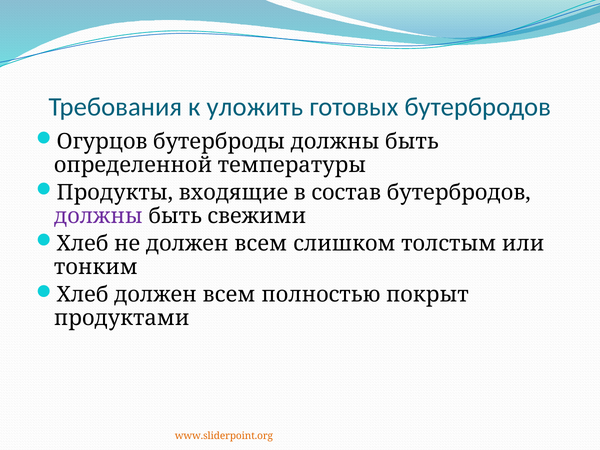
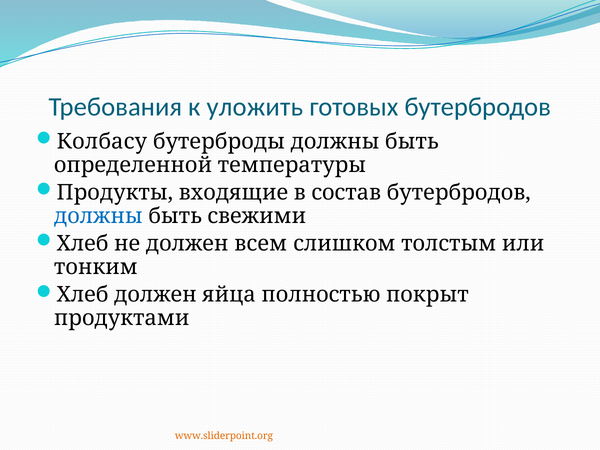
Огурцов: Огурцов -> Колбасу
должны at (98, 216) colour: purple -> blue
Хлеб должен всем: всем -> яйца
